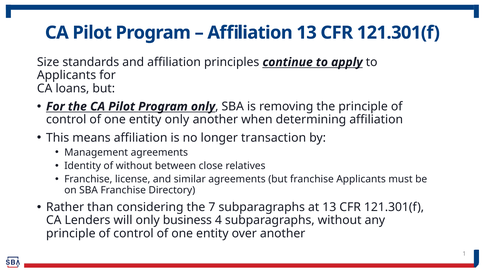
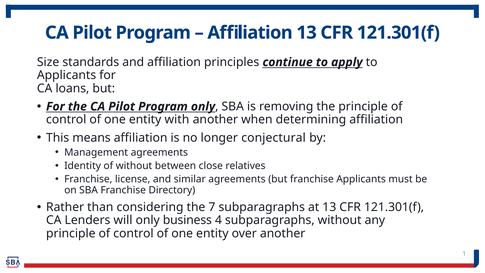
entity only: only -> with
transaction: transaction -> conjectural
